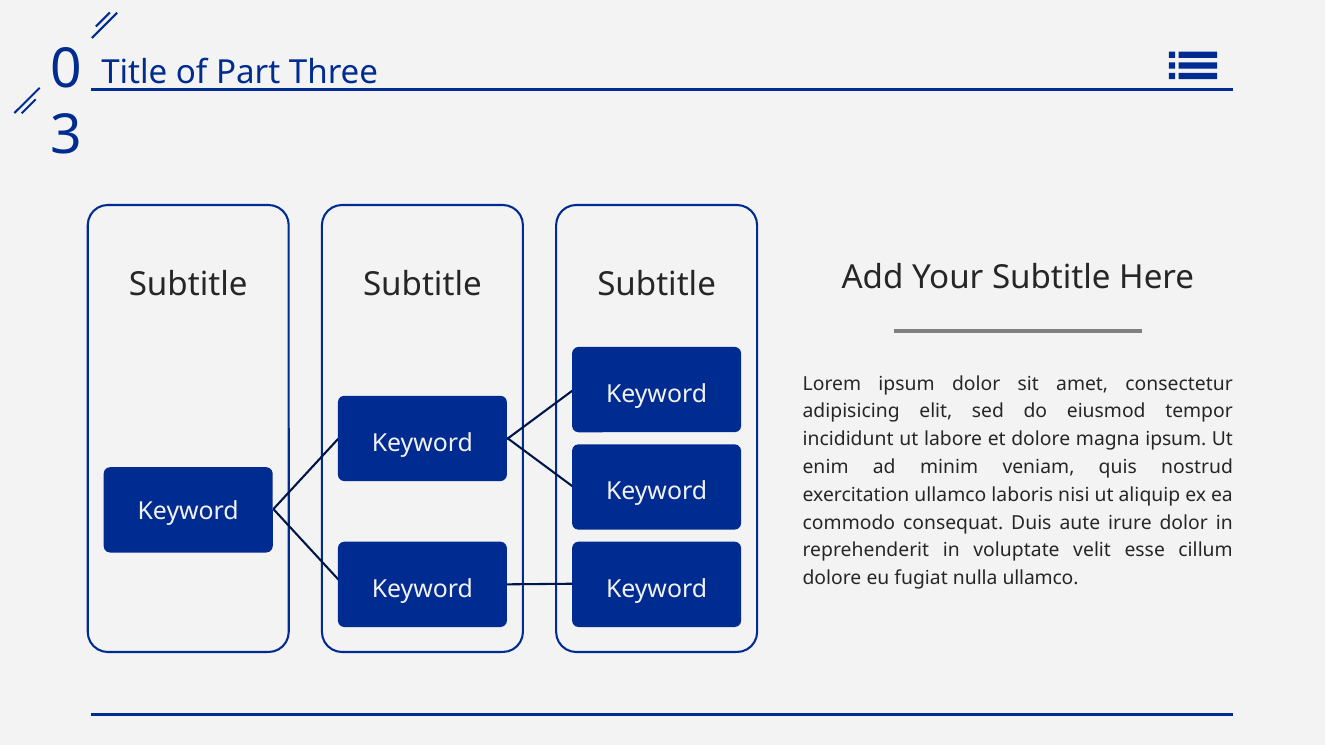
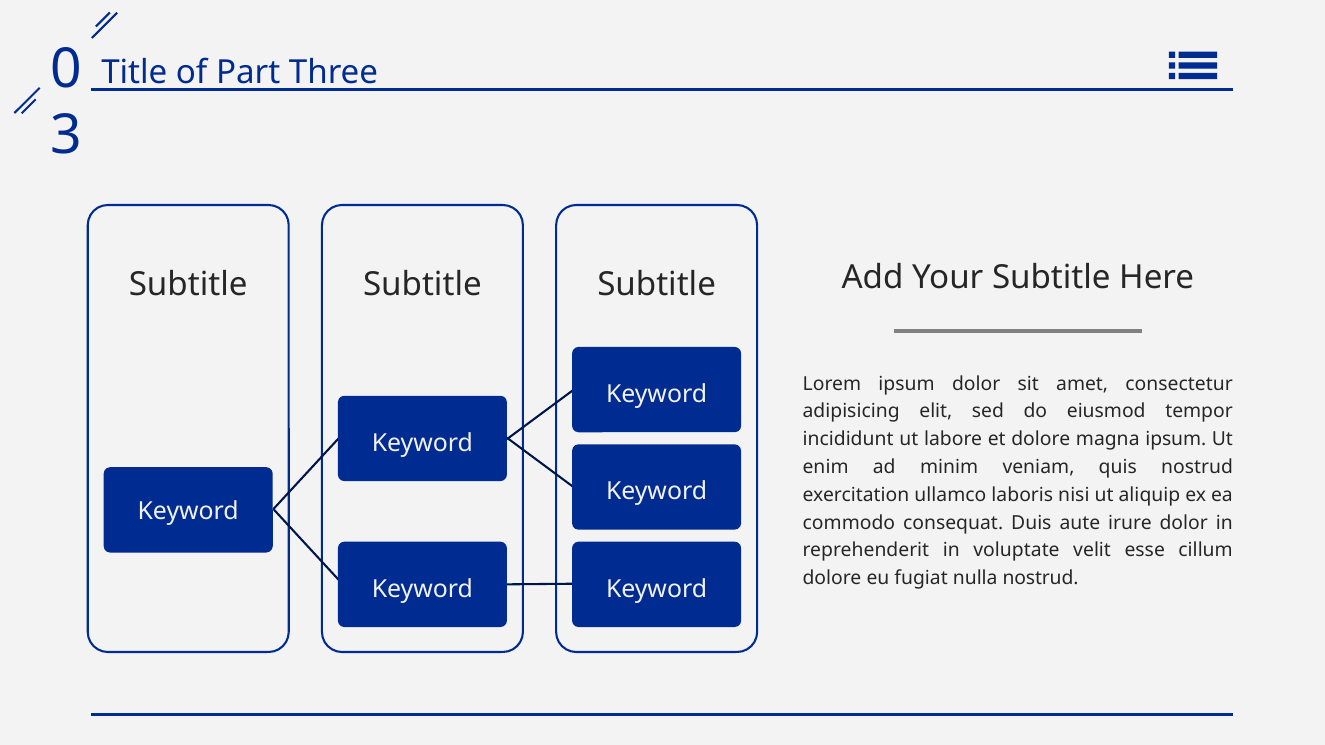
nulla ullamco: ullamco -> nostrud
